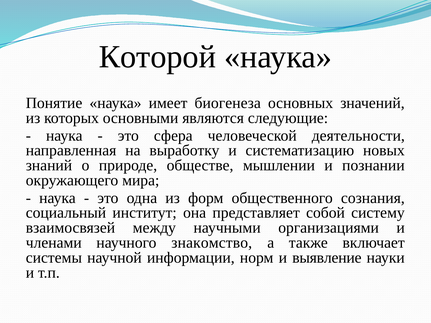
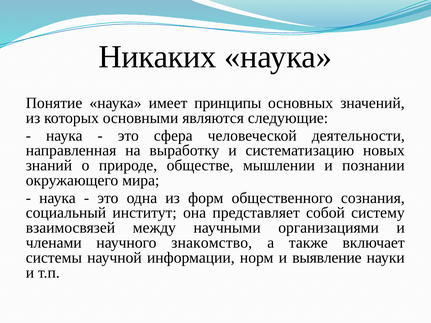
Которой: Которой -> Никаких
биогенеза: биогенеза -> принципы
